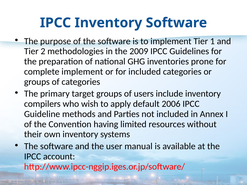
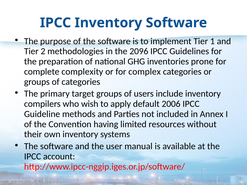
2009: 2009 -> 2096
complete implement: implement -> complexity
for included: included -> complex
